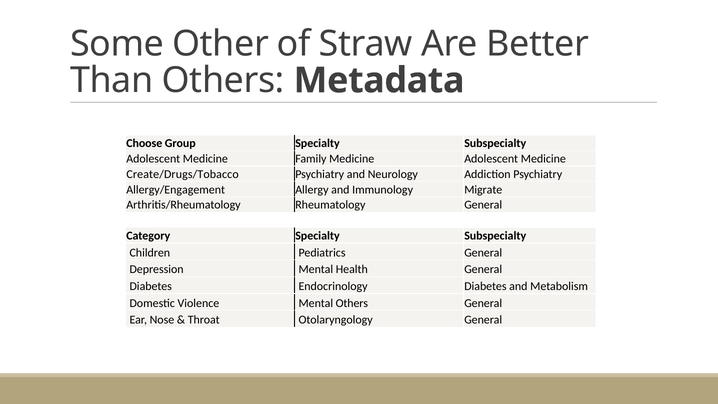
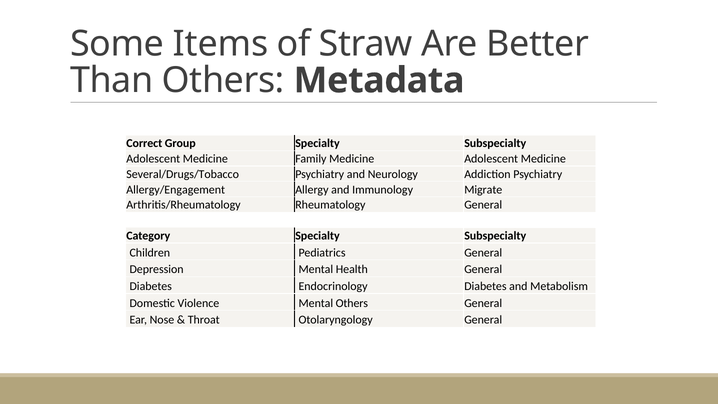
Other: Other -> Items
Choose: Choose -> Correct
Create/Drugs/Tobacco: Create/Drugs/Tobacco -> Several/Drugs/Tobacco
